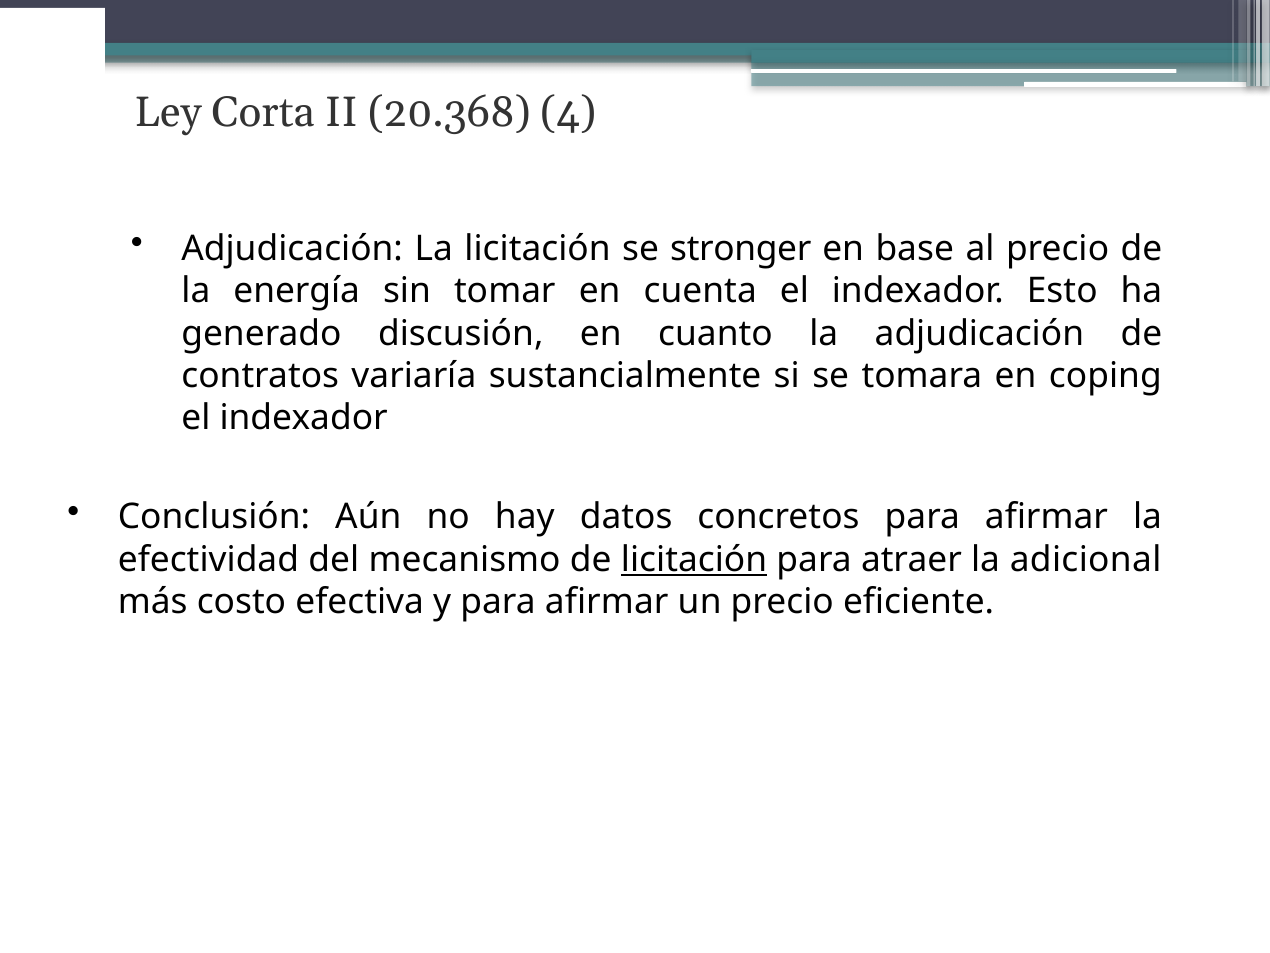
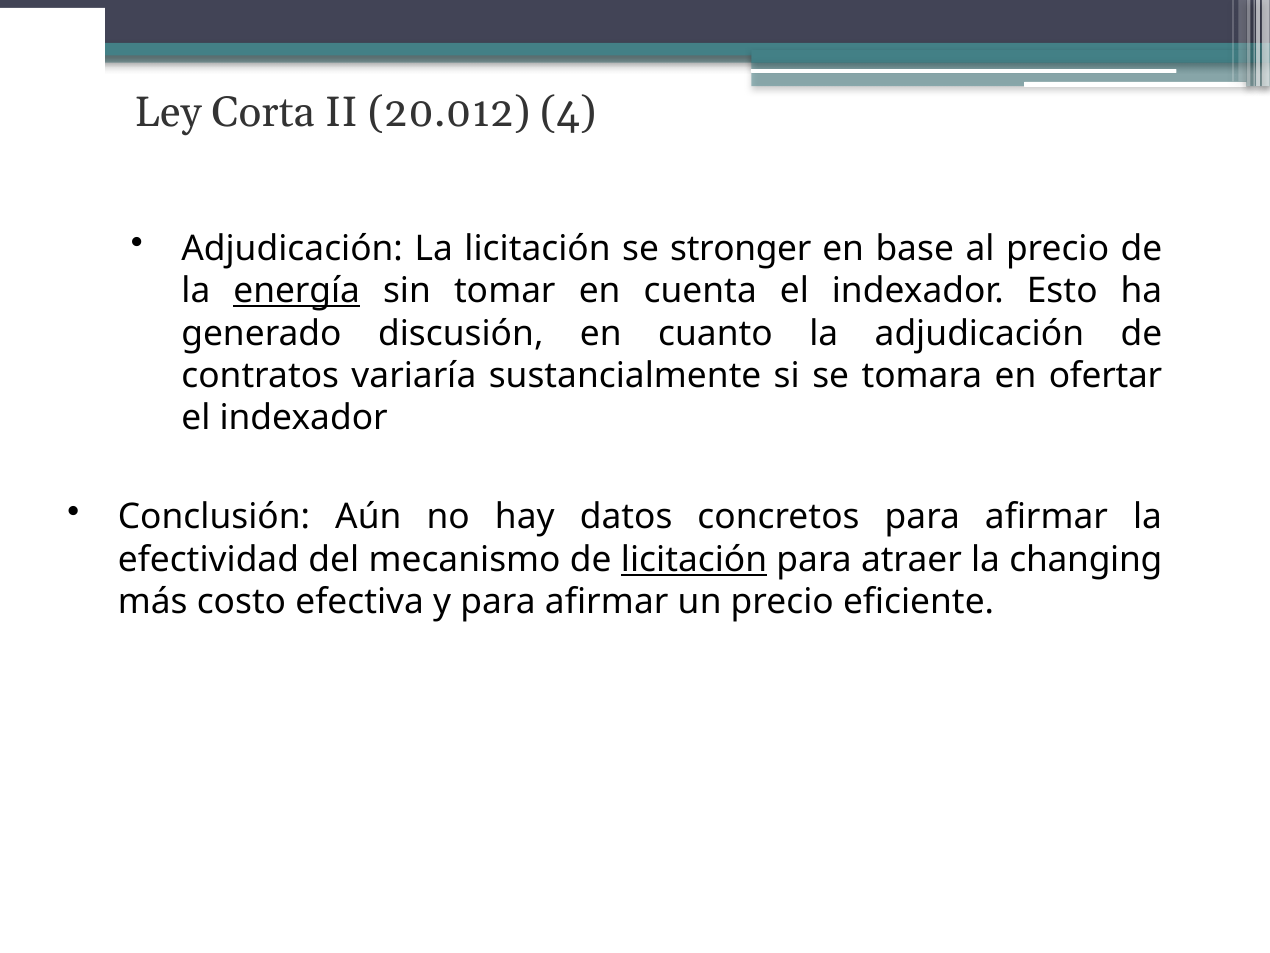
20.368: 20.368 -> 20.012
energía underline: none -> present
coping: coping -> ofertar
adicional: adicional -> changing
